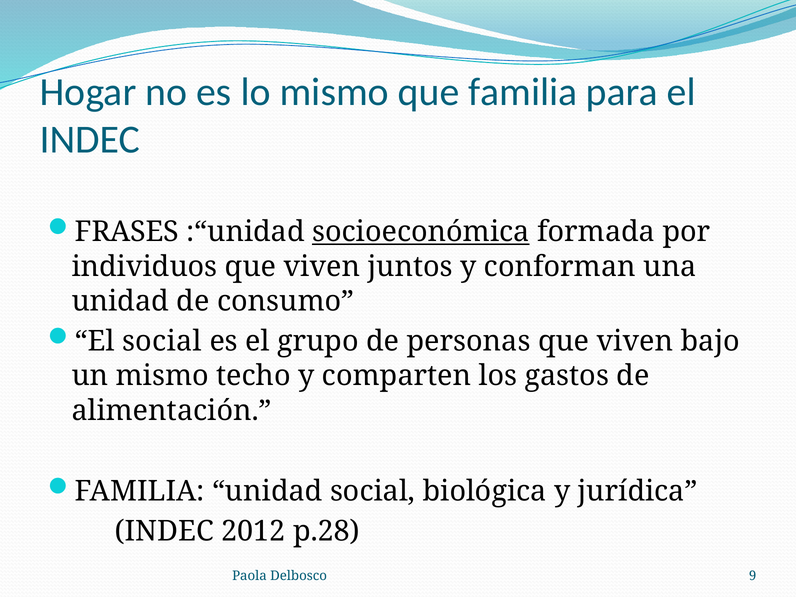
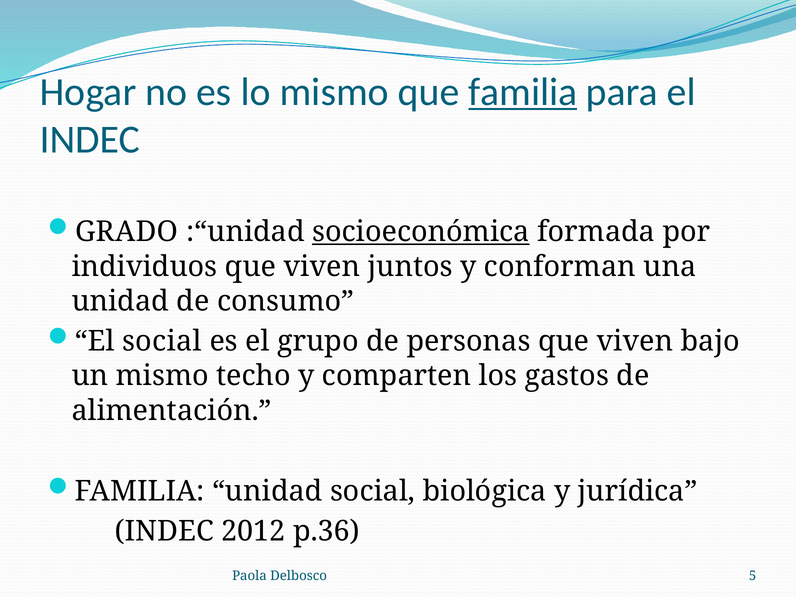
familia at (523, 92) underline: none -> present
FRASES: FRASES -> GRADO
p.28: p.28 -> p.36
9: 9 -> 5
